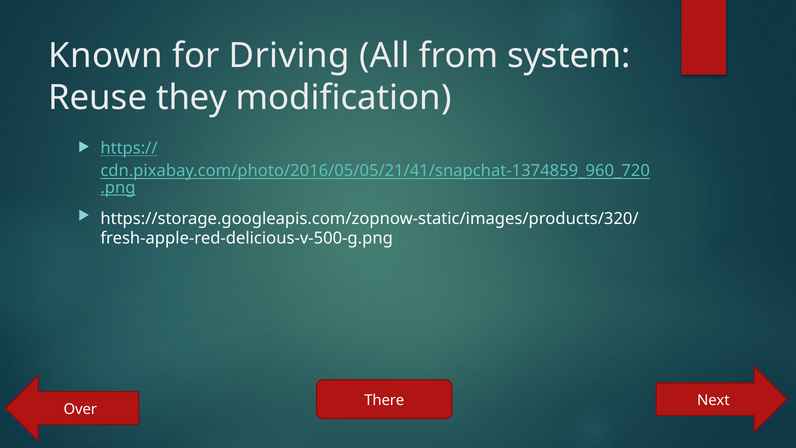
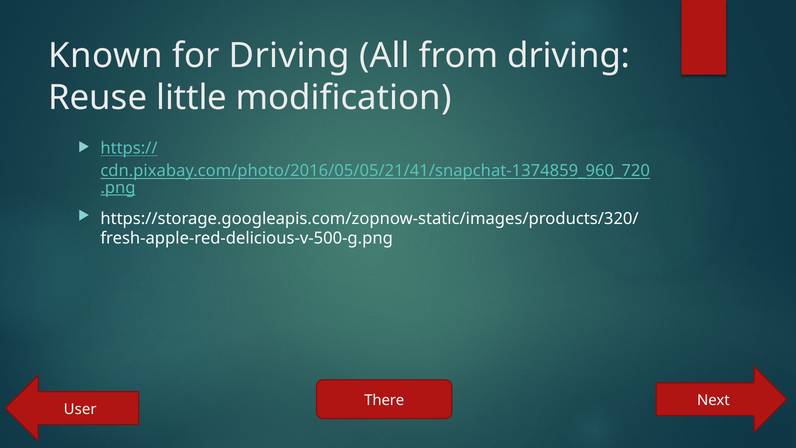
from system: system -> driving
they: they -> little
Over: Over -> User
